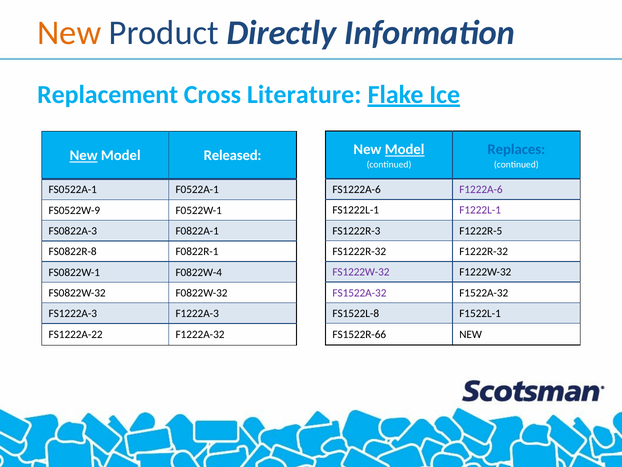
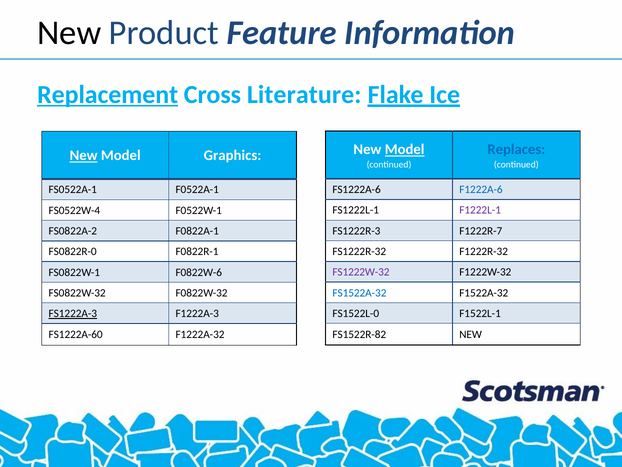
New at (69, 33) colour: orange -> black
Directly: Directly -> Feature
Replacement underline: none -> present
Released: Released -> Graphics
F1222A-6 colour: purple -> blue
FS0522W-9: FS0522W-9 -> FS0522W-4
F1222R-5: F1222R-5 -> F1222R-7
FS0822A-3: FS0822A-3 -> FS0822A-2
FS0822R-8: FS0822R-8 -> FS0822R-0
F0822W-4: F0822W-4 -> F0822W-6
FS1522A-32 colour: purple -> blue
FS1522L-8: FS1522L-8 -> FS1522L-0
FS1222A-3 underline: none -> present
FS1522R-66: FS1522R-66 -> FS1522R-82
FS1222A-22: FS1222A-22 -> FS1222A-60
